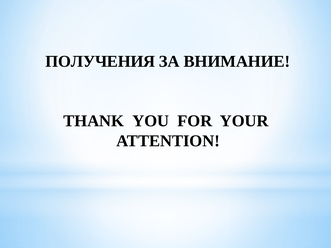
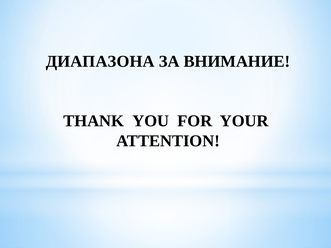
ПОЛУЧЕНИЯ: ПОЛУЧЕНИЯ -> ДИАПАЗОНА
